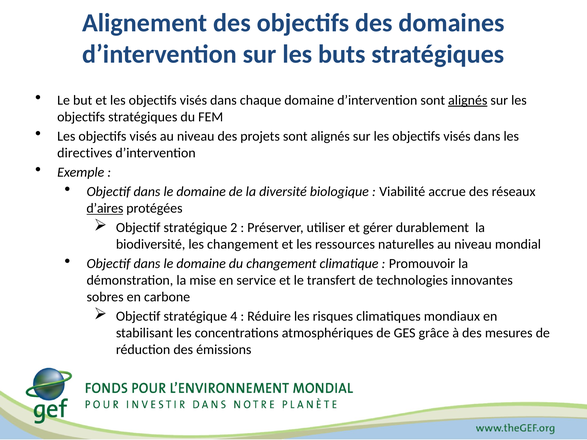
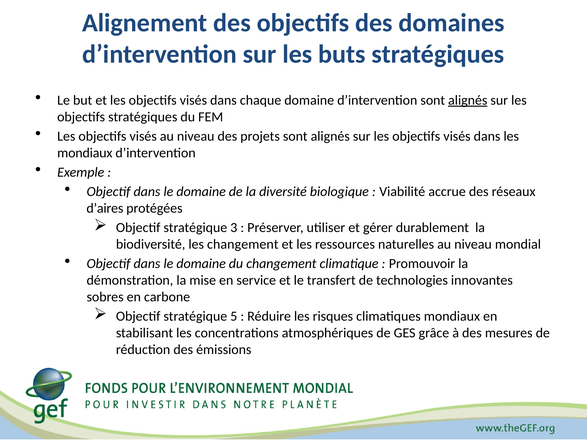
directives at (85, 153): directives -> mondiaux
d’aires underline: present -> none
2: 2 -> 3
4: 4 -> 5
